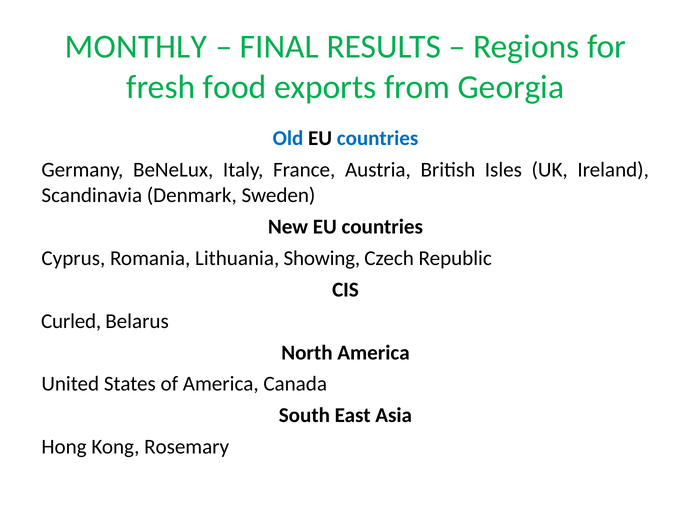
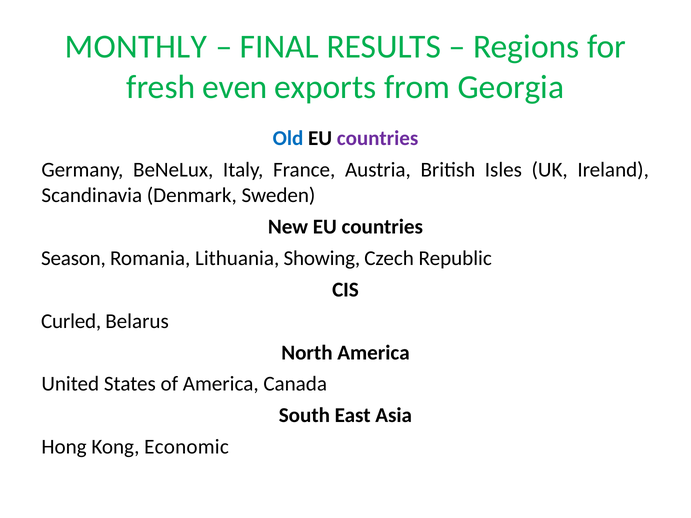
food: food -> even
countries at (378, 139) colour: blue -> purple
Cyprus: Cyprus -> Season
Rosemary: Rosemary -> Economic
